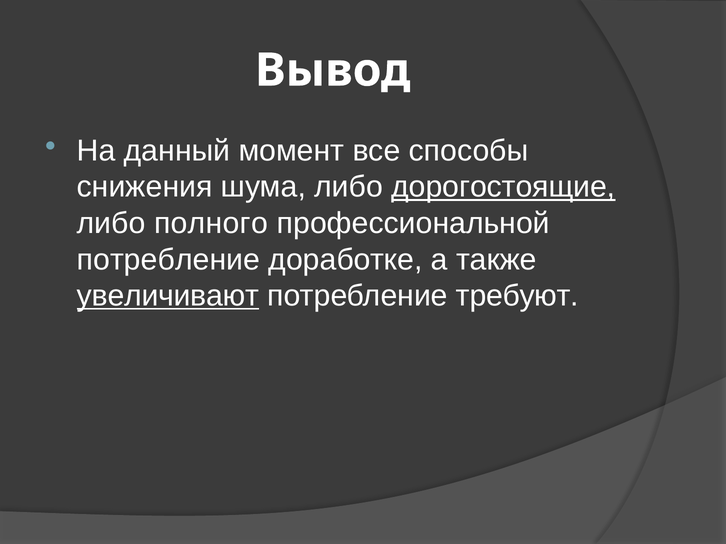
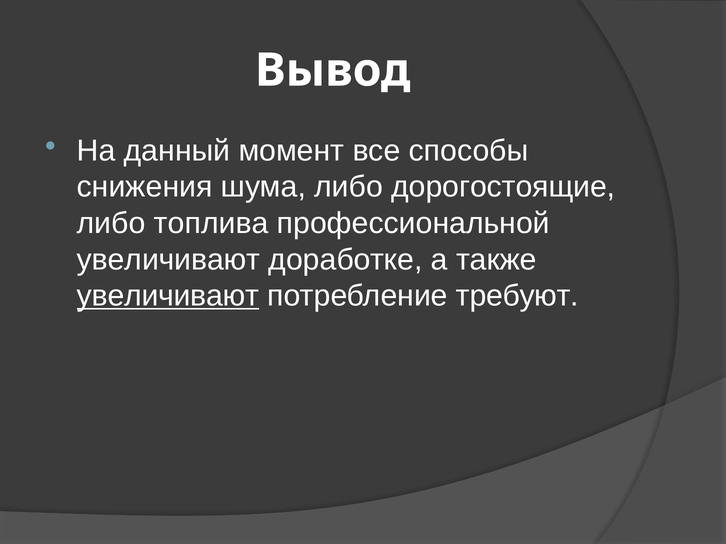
дорогостоящие underline: present -> none
полного: полного -> топлива
потребление at (168, 260): потребление -> увеличивают
